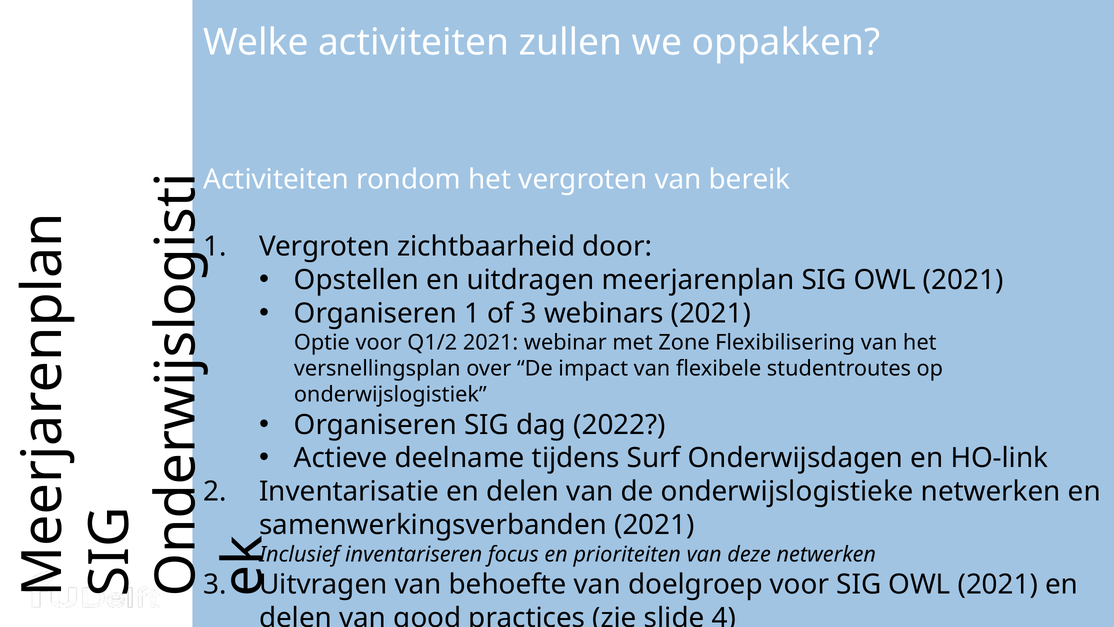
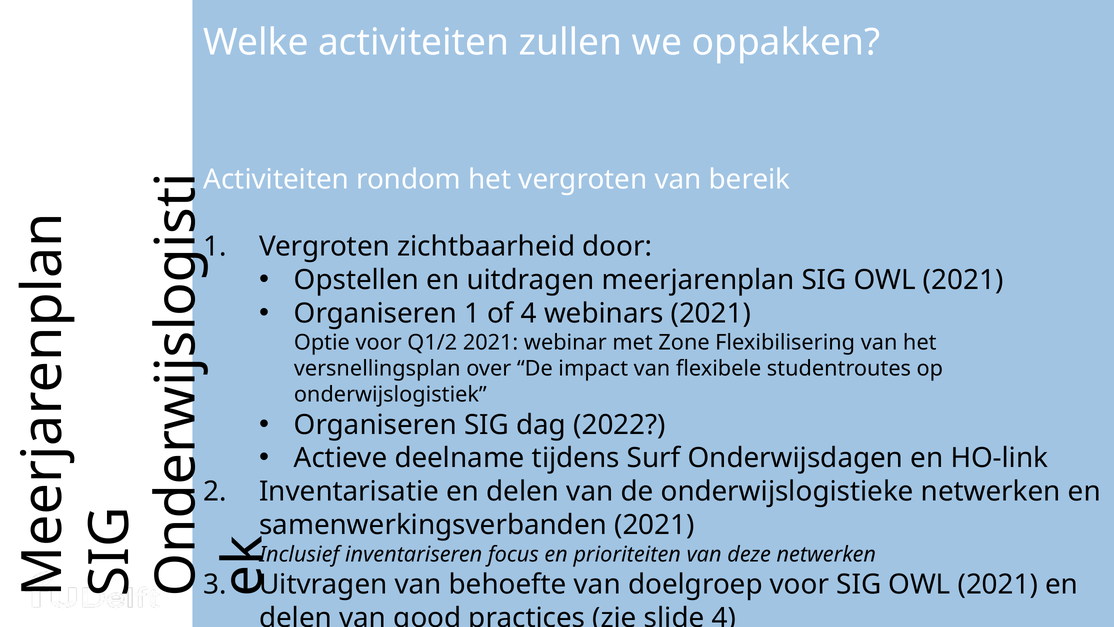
of 3: 3 -> 4
